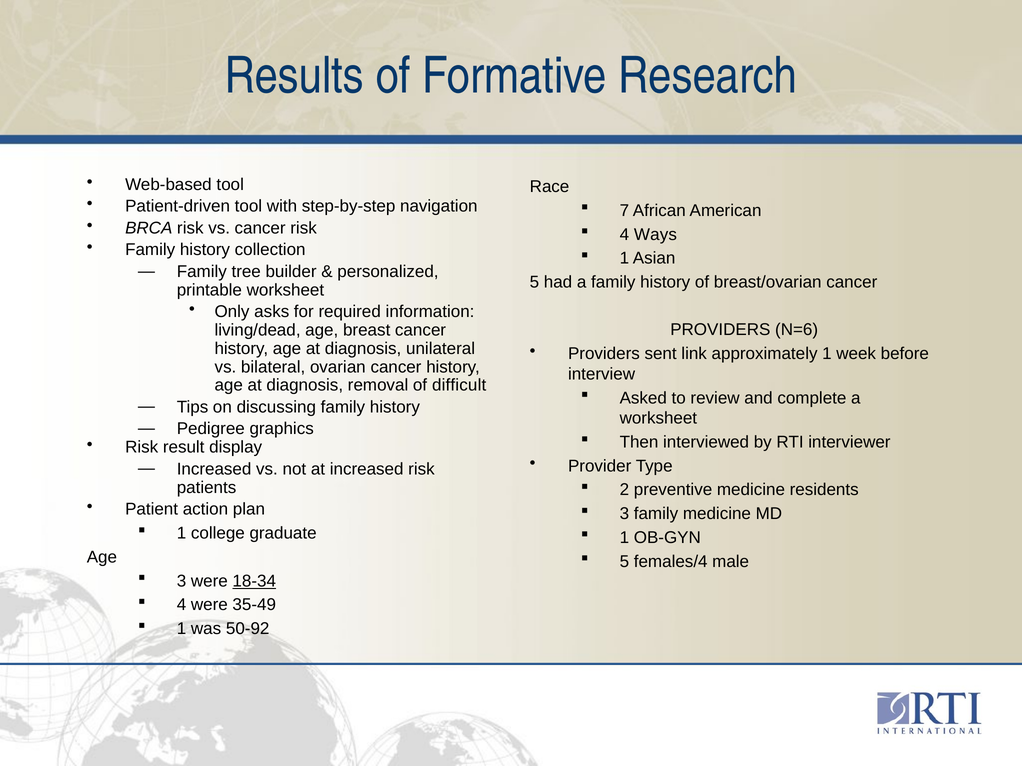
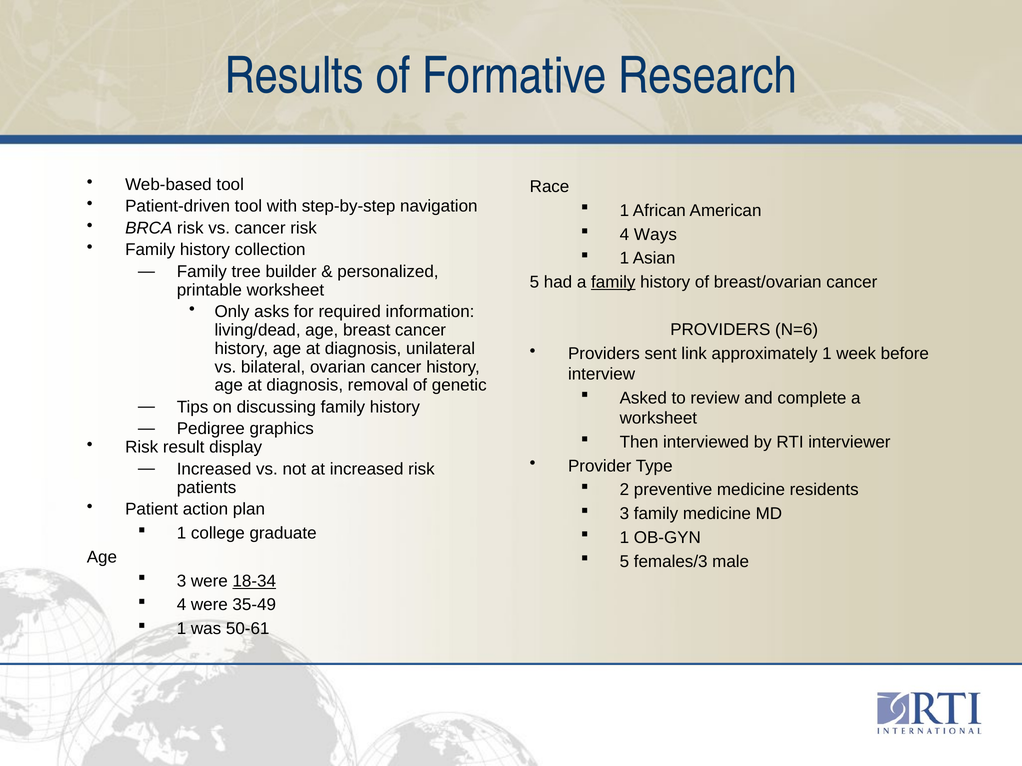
7 at (624, 211): 7 -> 1
family at (613, 282) underline: none -> present
difficult: difficult -> genetic
females/4: females/4 -> females/3
50-92: 50-92 -> 50-61
